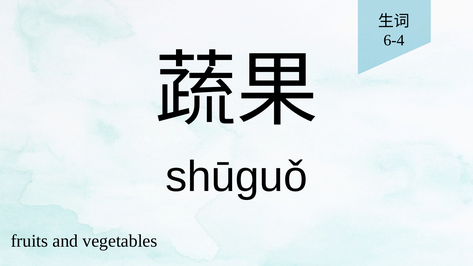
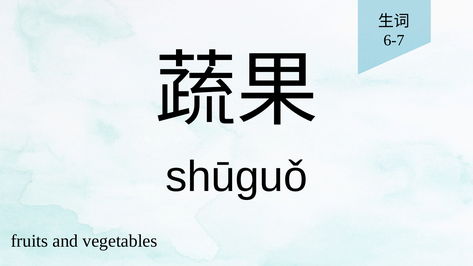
6-4: 6-4 -> 6-7
